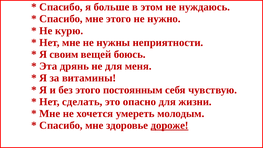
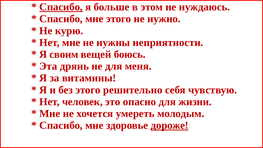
Спасибо at (61, 7) underline: none -> present
постоянным: постоянным -> решительно
сделать: сделать -> человек
